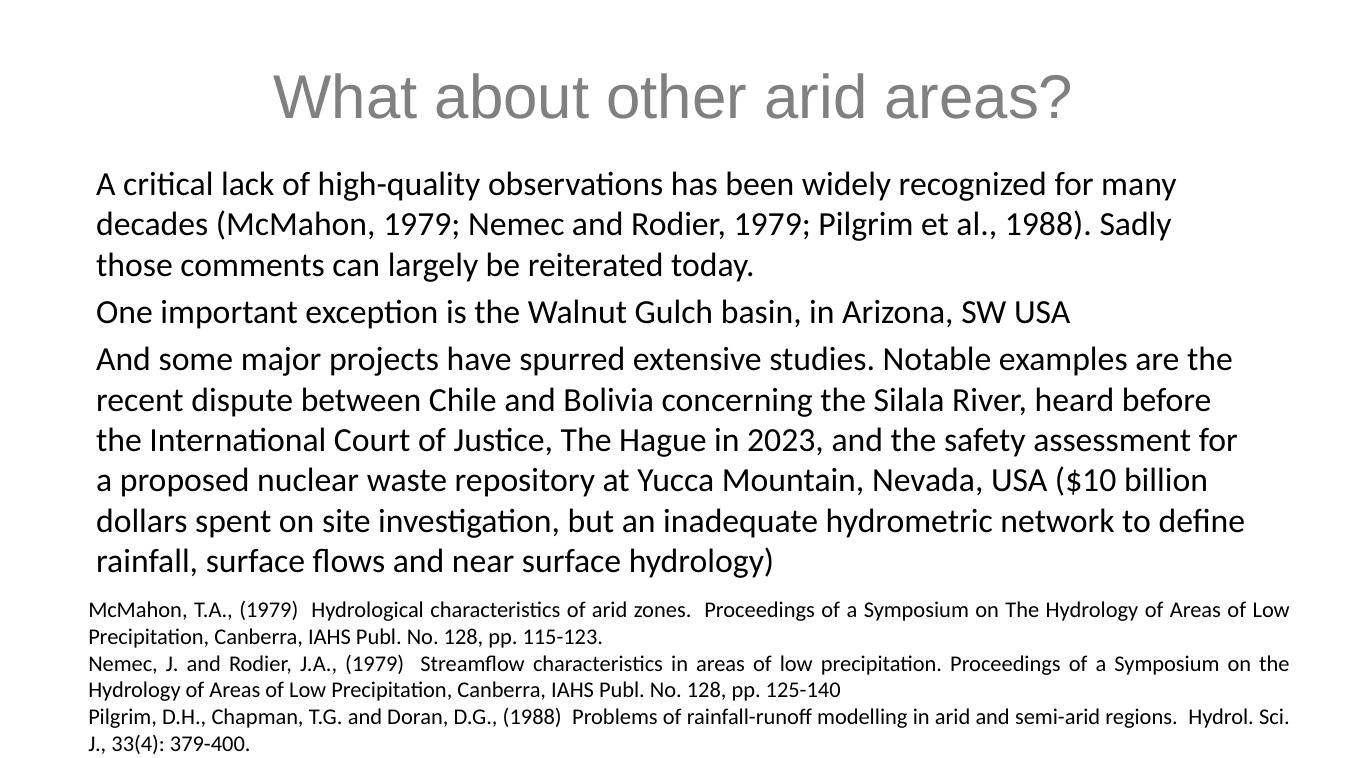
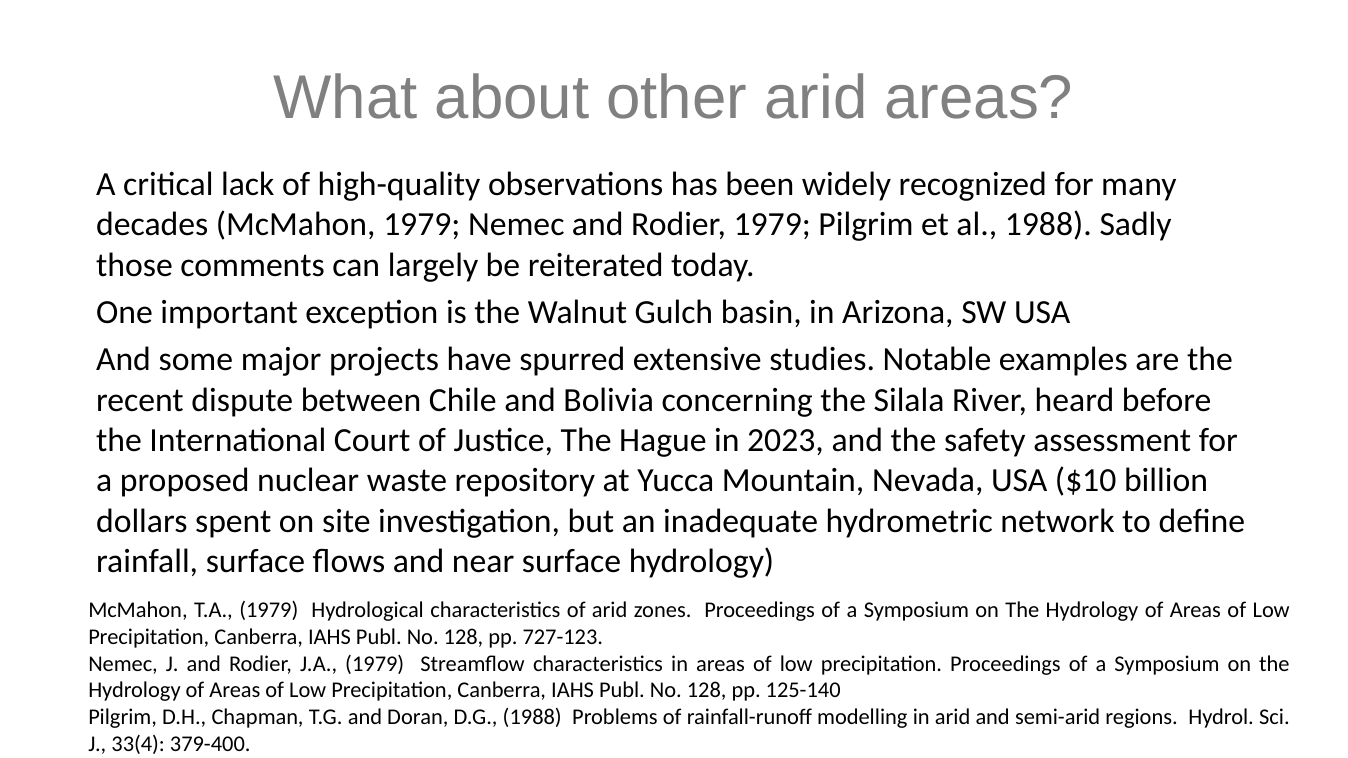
115-123: 115-123 -> 727-123
